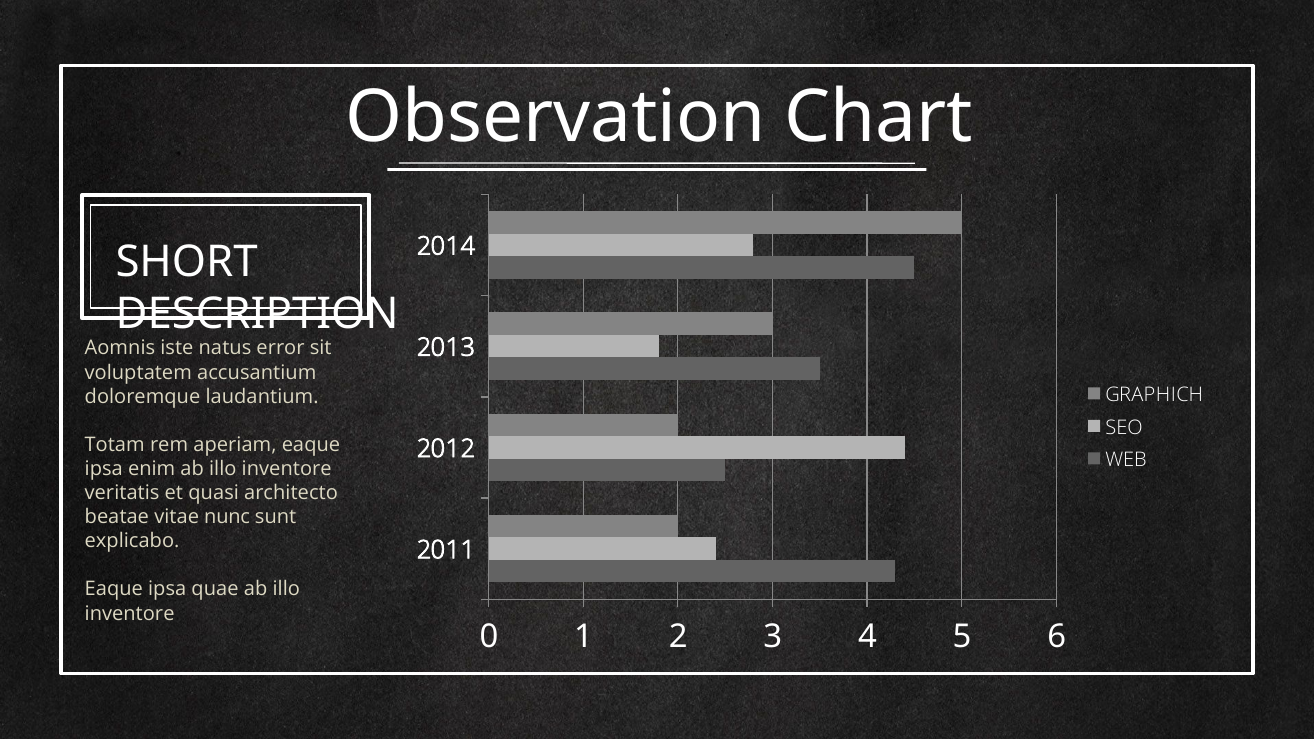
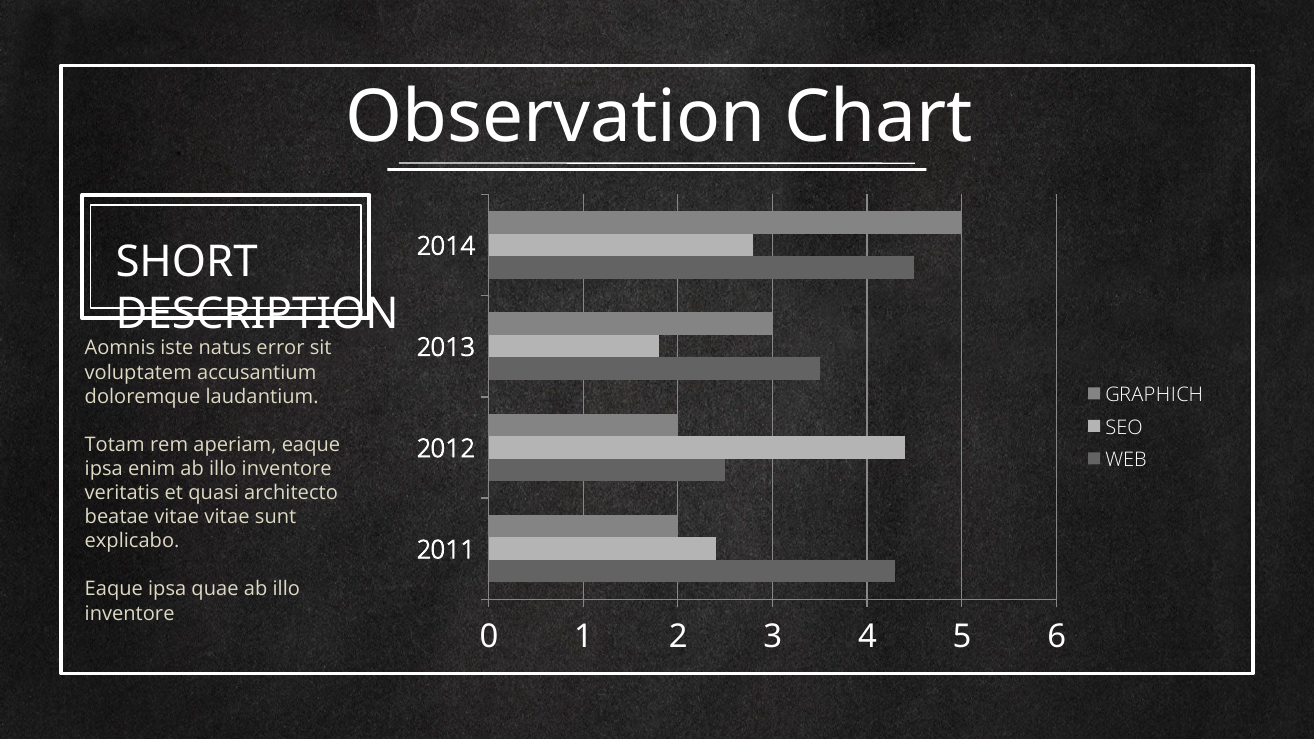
vitae nunc: nunc -> vitae
